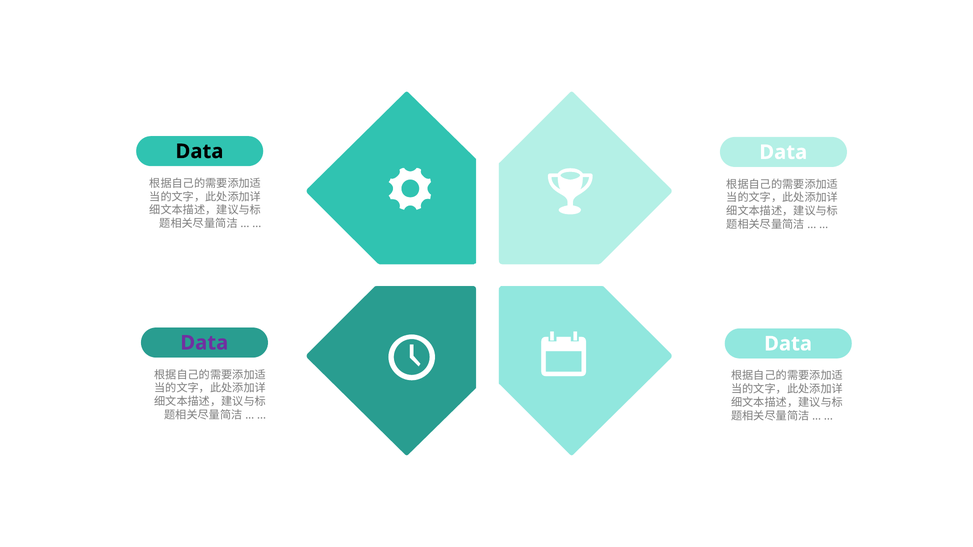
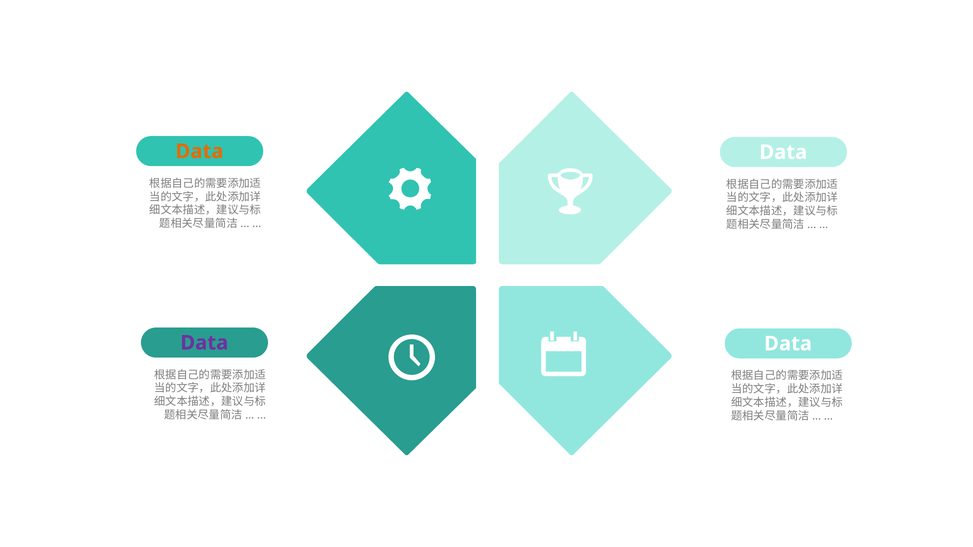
Data at (199, 151) colour: black -> orange
